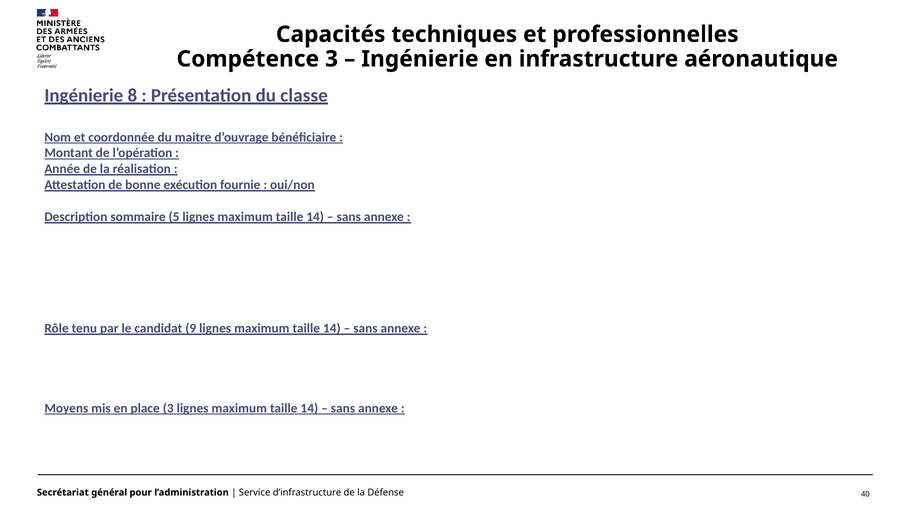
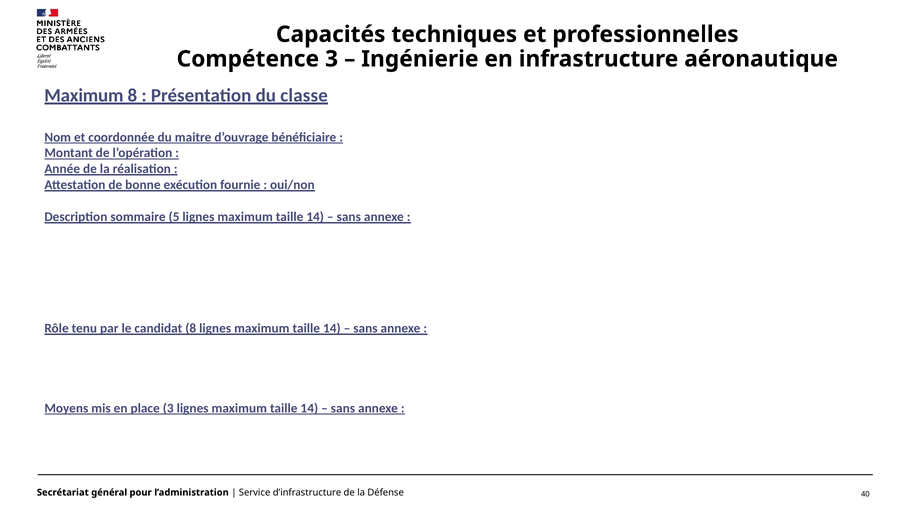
Ingénierie at (84, 95): Ingénierie -> Maximum
candidat 9: 9 -> 8
